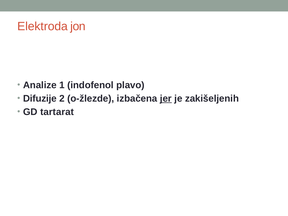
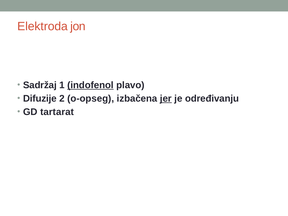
Analize: Analize -> Sadržaj
indofenol underline: none -> present
o-žlezde: o-žlezde -> o-opseg
zakišeljenih: zakišeljenih -> određivanju
